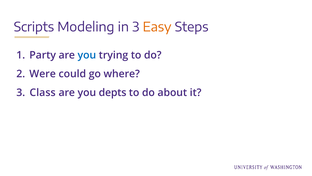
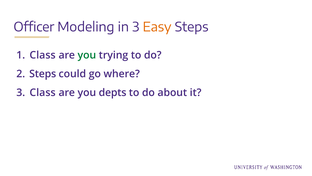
Scripts: Scripts -> Officer
Party at (43, 55): Party -> Class
you at (87, 55) colour: blue -> green
Were at (43, 74): Were -> Steps
